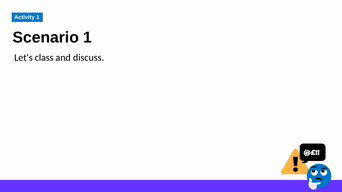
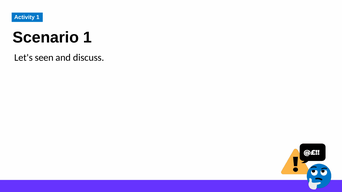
class: class -> seen
